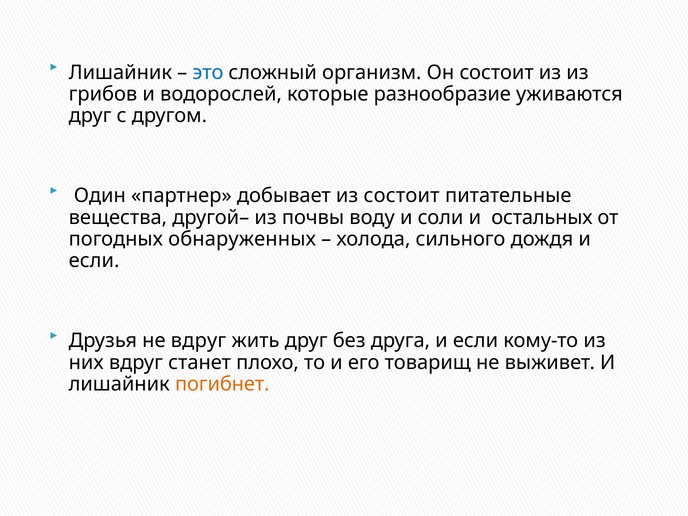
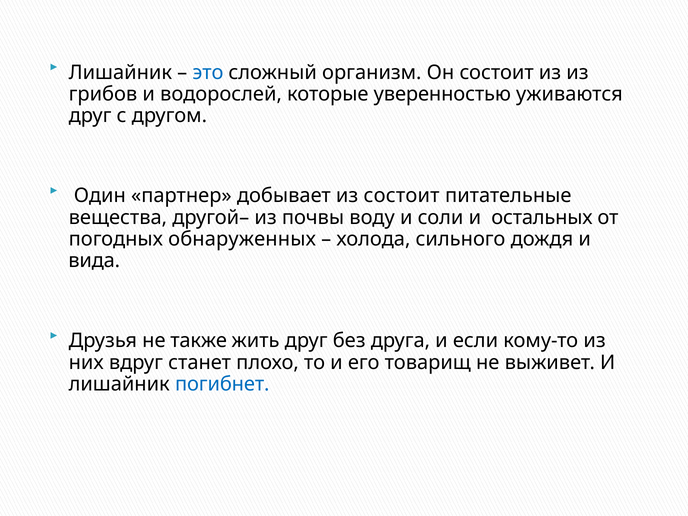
разнообразие: разнообразие -> уверенностью
если at (94, 261): если -> вида
не вдруг: вдруг -> также
погибнет colour: orange -> blue
